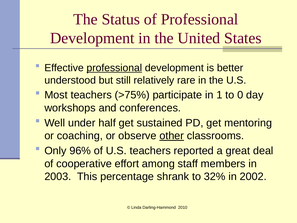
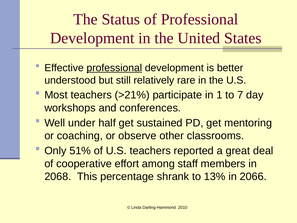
>75%: >75% -> >21%
0: 0 -> 7
other underline: present -> none
96%: 96% -> 51%
2003: 2003 -> 2068
32%: 32% -> 13%
2002: 2002 -> 2066
